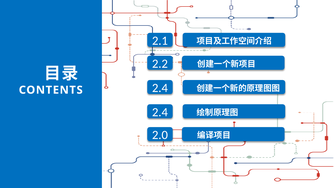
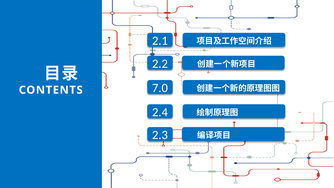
2.4 at (160, 88): 2.4 -> 7.0
2.0: 2.0 -> 2.3
